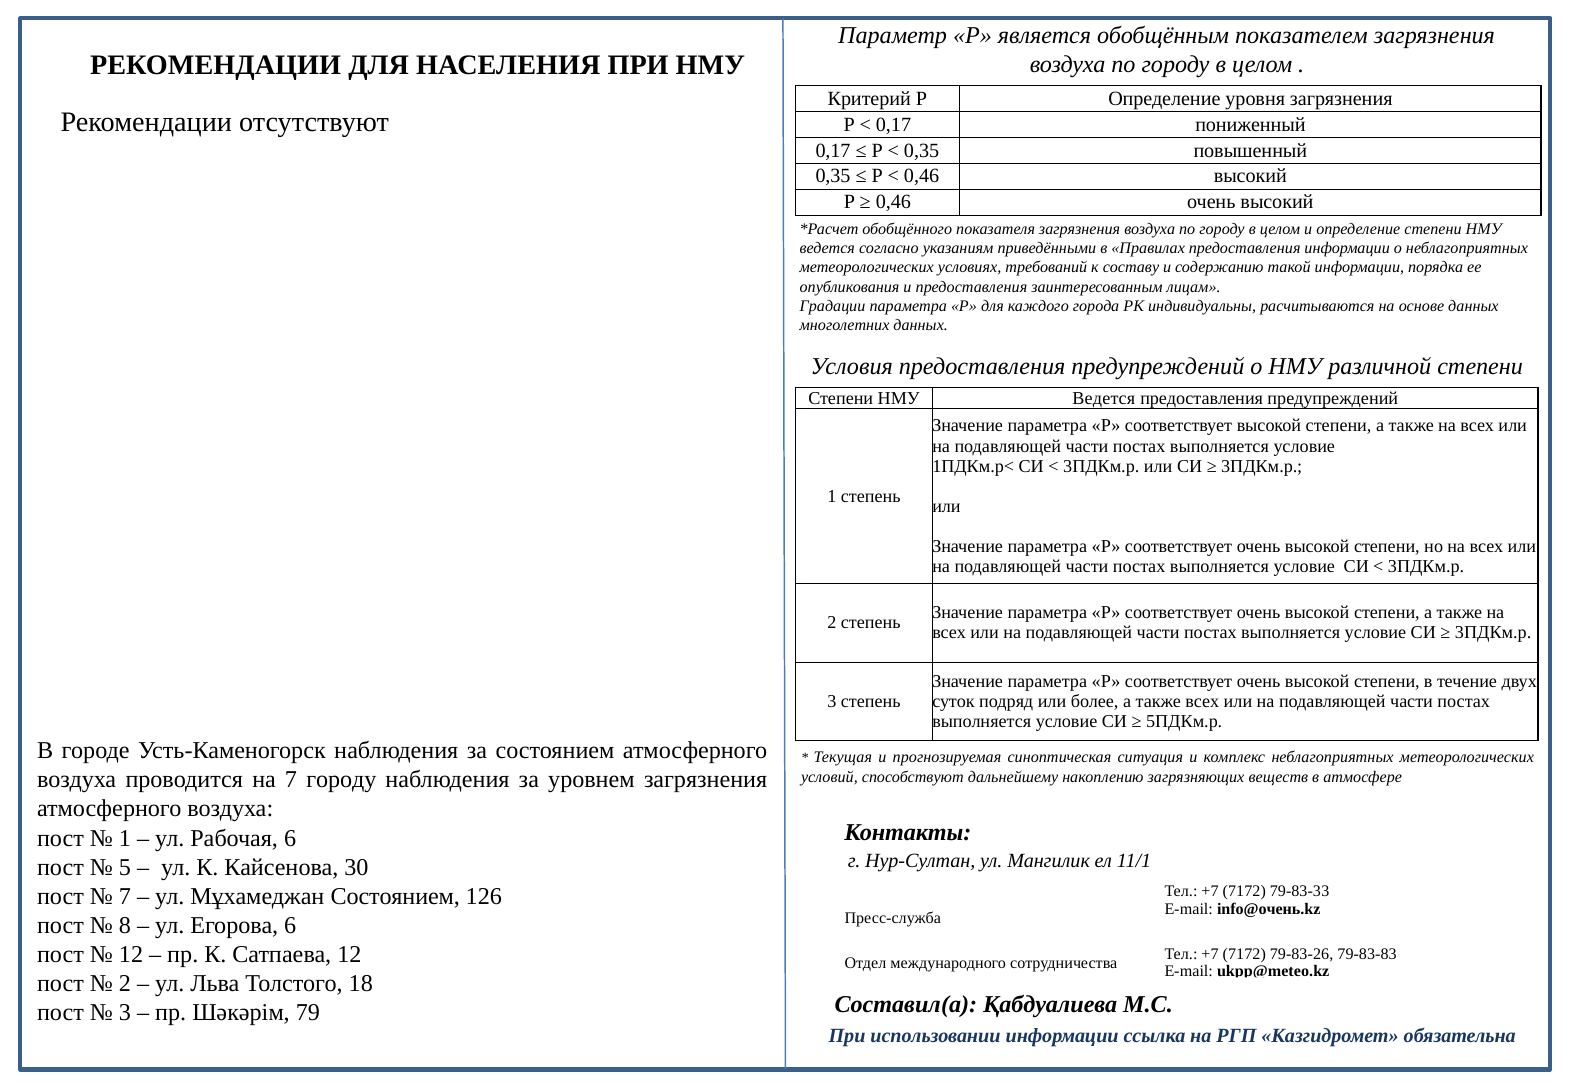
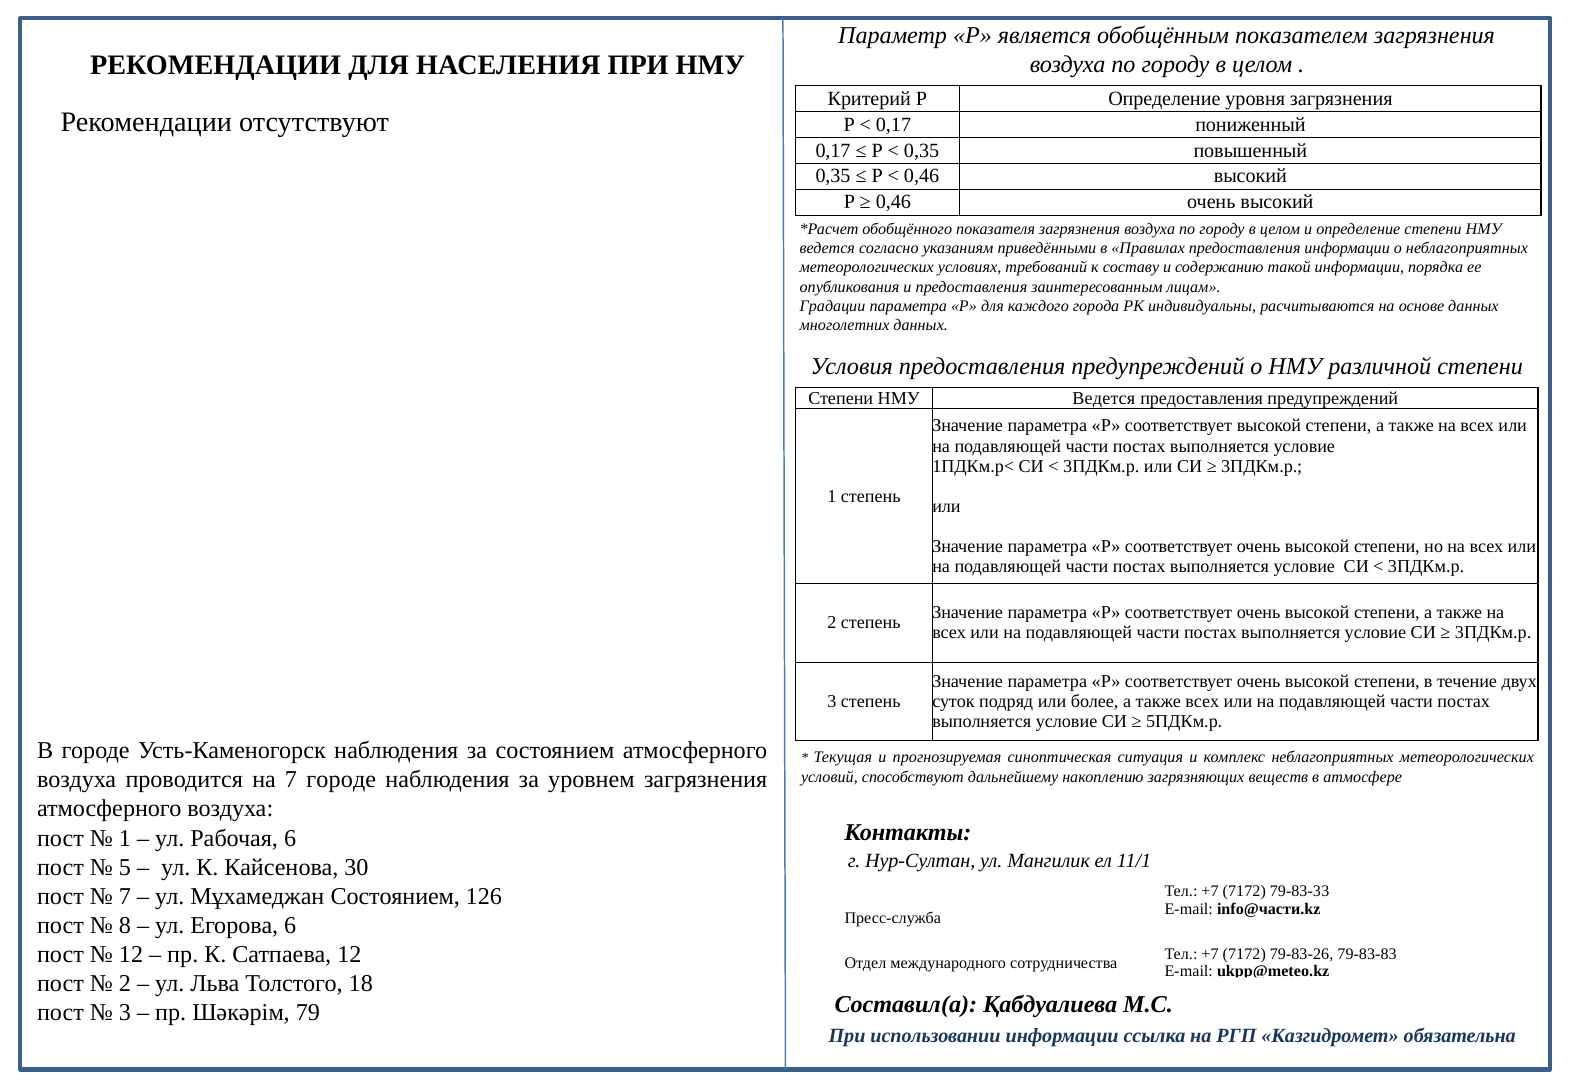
7 городу: городу -> городе
info@очень.kz: info@очень.kz -> info@части.kz
